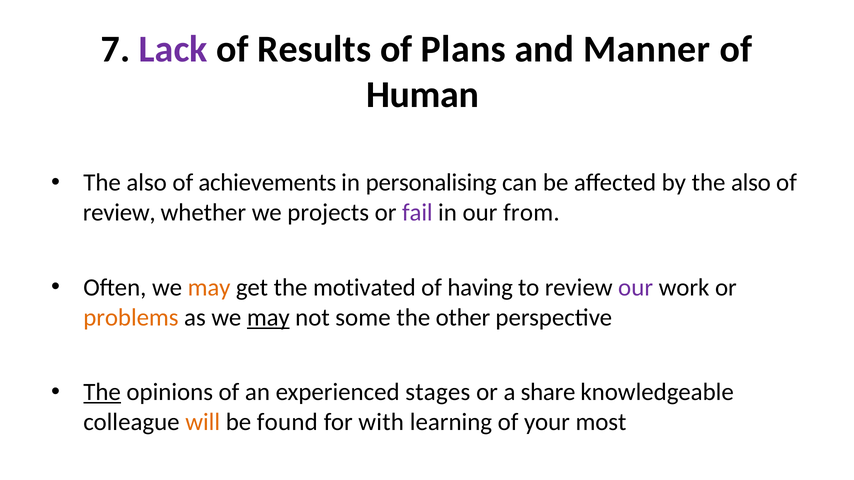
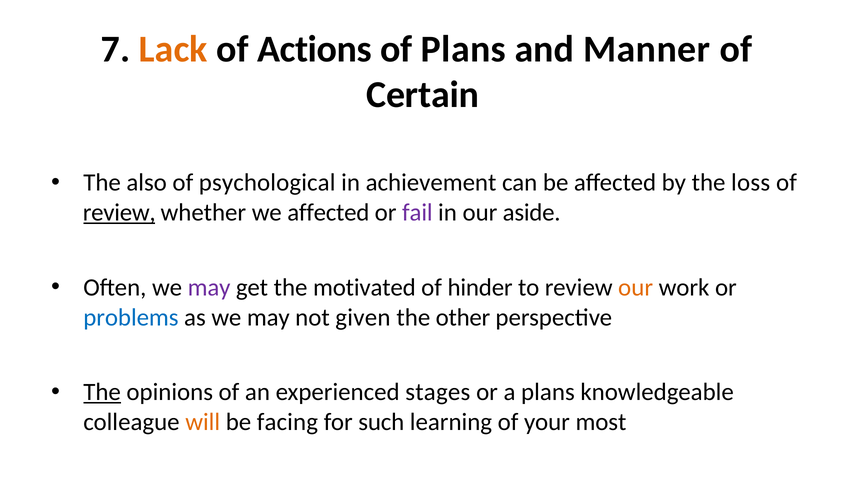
Lack colour: purple -> orange
Results: Results -> Actions
Human: Human -> Certain
achievements: achievements -> psychological
personalising: personalising -> achievement
by the also: also -> loss
review at (119, 213) underline: none -> present
we projects: projects -> affected
from: from -> aside
may at (209, 288) colour: orange -> purple
having: having -> hinder
our at (636, 288) colour: purple -> orange
problems colour: orange -> blue
may at (268, 318) underline: present -> none
some: some -> given
a share: share -> plans
found: found -> facing
with: with -> such
